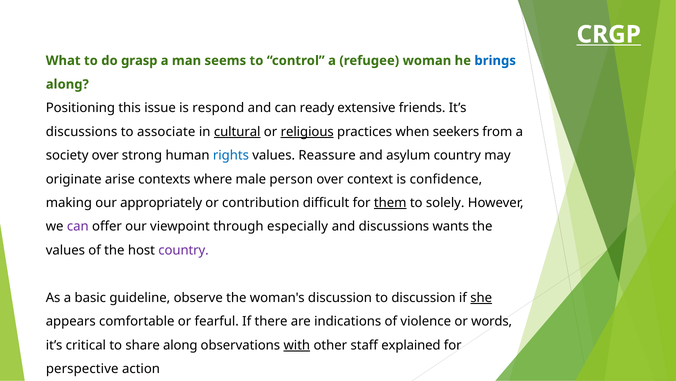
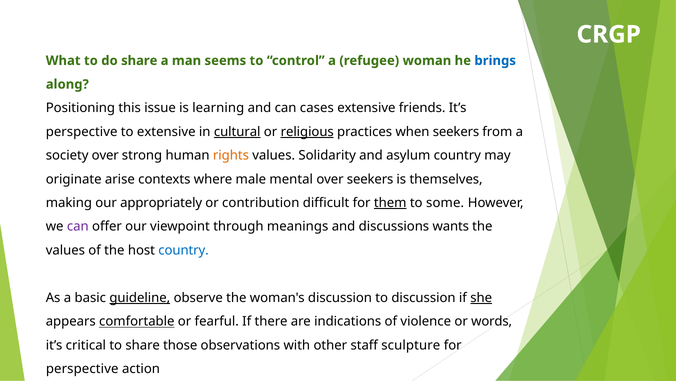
CRGP underline: present -> none
do grasp: grasp -> share
respond: respond -> learning
ready: ready -> cases
discussions at (82, 132): discussions -> perspective
to associate: associate -> extensive
rights colour: blue -> orange
Reassure: Reassure -> Solidarity
person: person -> mental
over context: context -> seekers
confidence: confidence -> themselves
solely: solely -> some
especially: especially -> meanings
country at (184, 250) colour: purple -> blue
guideline underline: none -> present
comfortable underline: none -> present
share along: along -> those
with underline: present -> none
explained: explained -> sculpture
